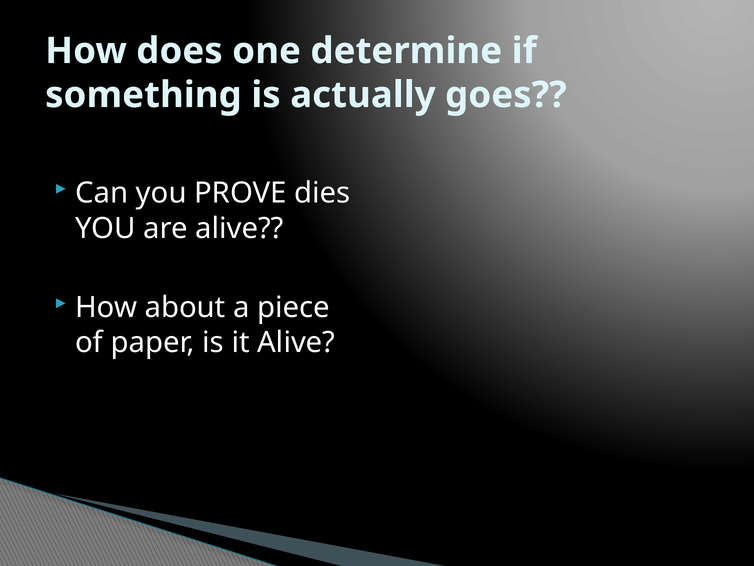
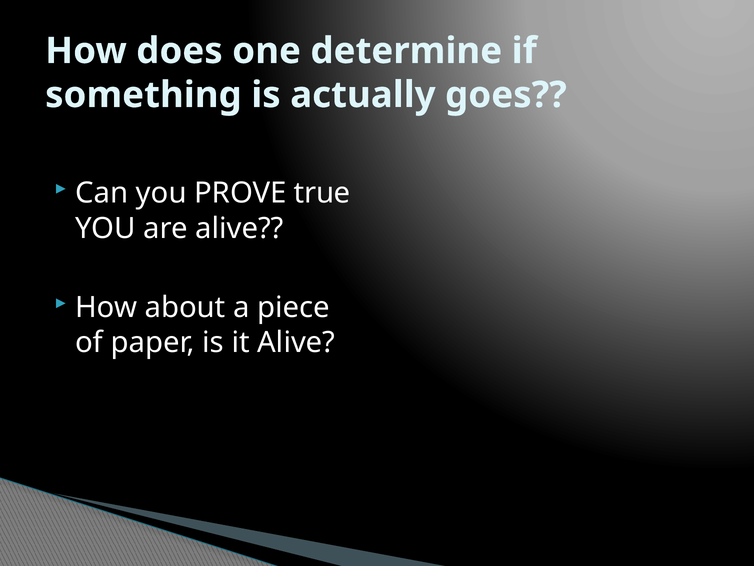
dies: dies -> true
